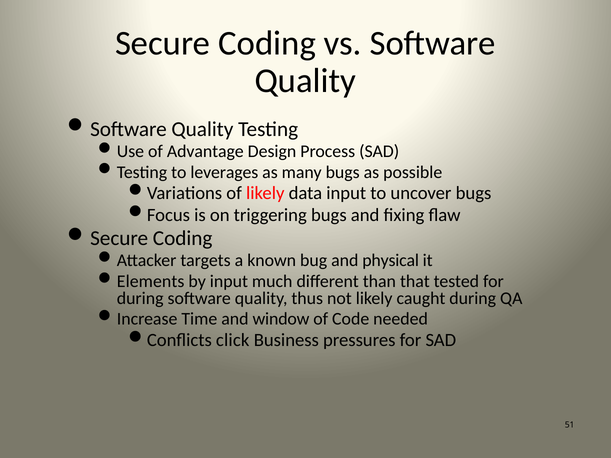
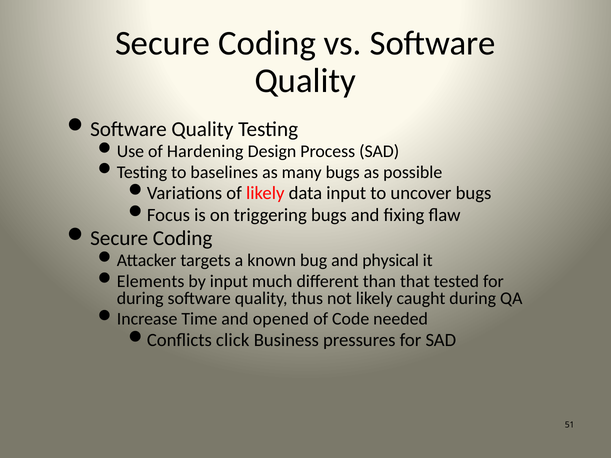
Advantage: Advantage -> Hardening
leverages: leverages -> baselines
window: window -> opened
